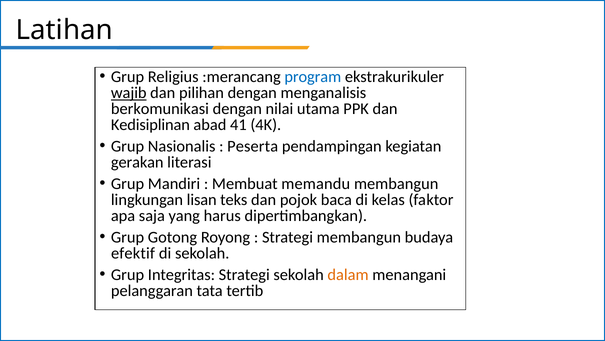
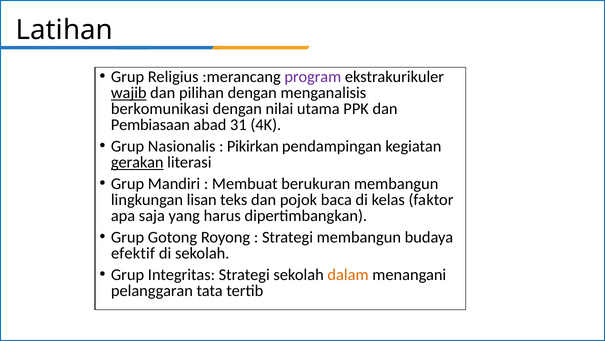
program colour: blue -> purple
Kedisiplinan: Kedisiplinan -> Pembiasaan
41: 41 -> 31
Peserta: Peserta -> Pikirkan
gerakan underline: none -> present
memandu: memandu -> berukuran
